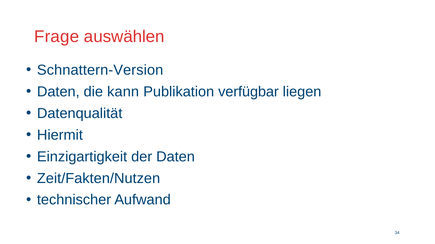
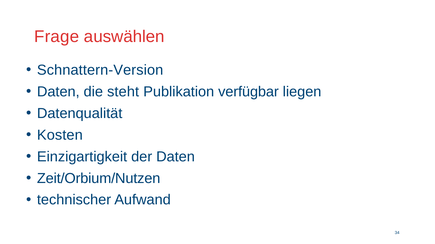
kann: kann -> steht
Hiermit: Hiermit -> Kosten
Zeit/Fakten/Nutzen: Zeit/Fakten/Nutzen -> Zeit/Orbium/Nutzen
